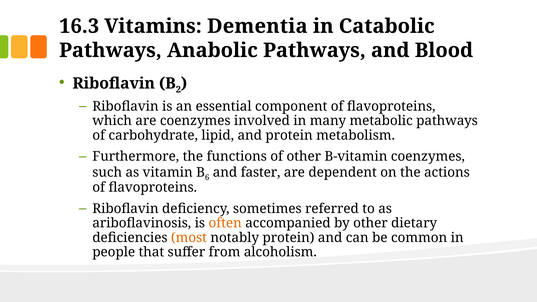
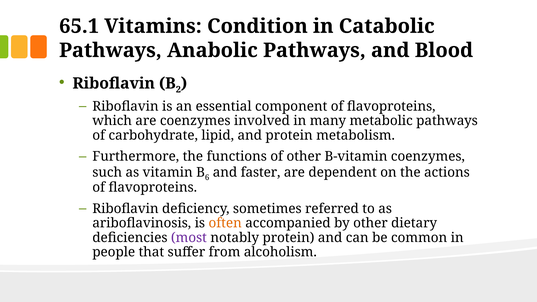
16.3: 16.3 -> 65.1
Dementia: Dementia -> Condition
most colour: orange -> purple
